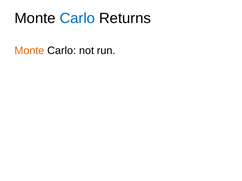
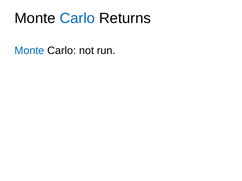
Monte at (29, 51) colour: orange -> blue
